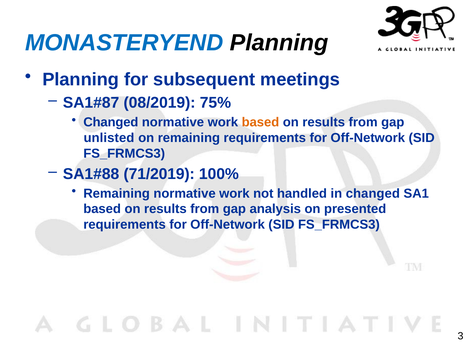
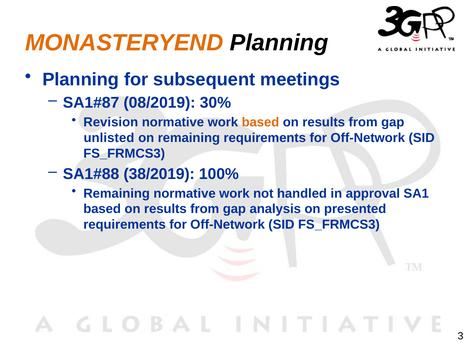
MONASTERYEND colour: blue -> orange
75%: 75% -> 30%
Changed at (111, 122): Changed -> Revision
71/2019: 71/2019 -> 38/2019
in changed: changed -> approval
